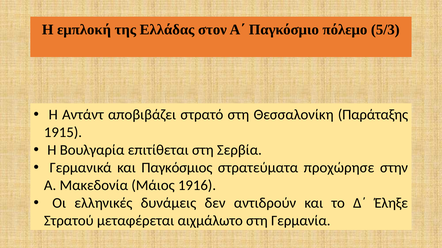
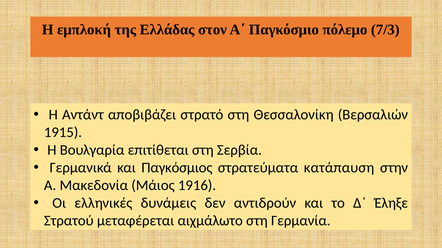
5/3: 5/3 -> 7/3
Παράταξης: Παράταξης -> Βερσαλιών
προχώρησε: προχώρησε -> κατάπαυση
